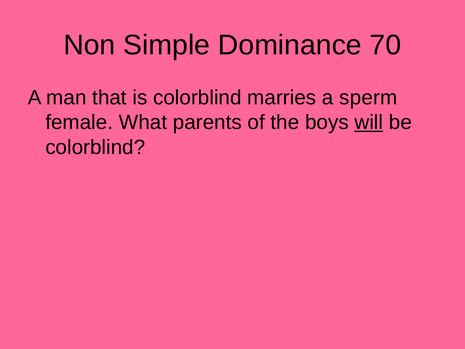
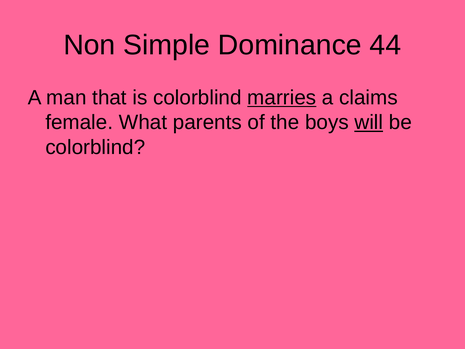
70: 70 -> 44
marries underline: none -> present
sperm: sperm -> claims
